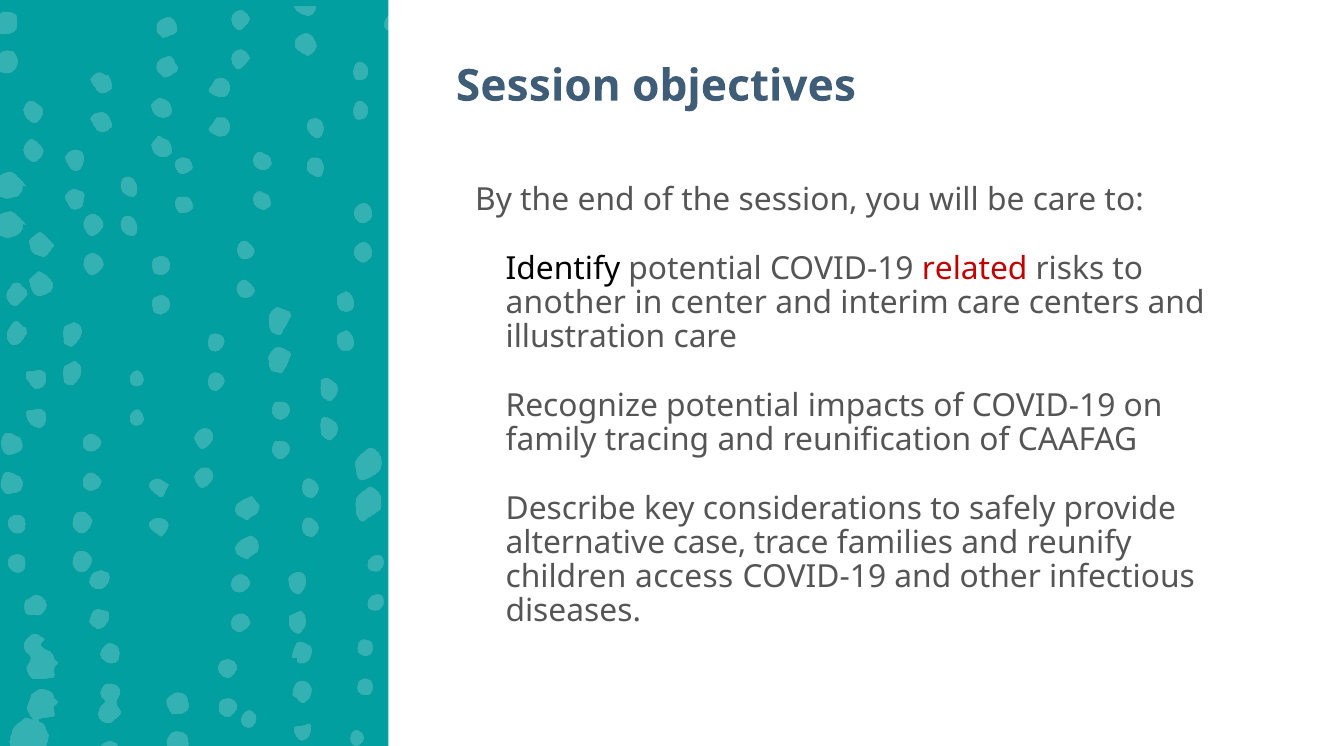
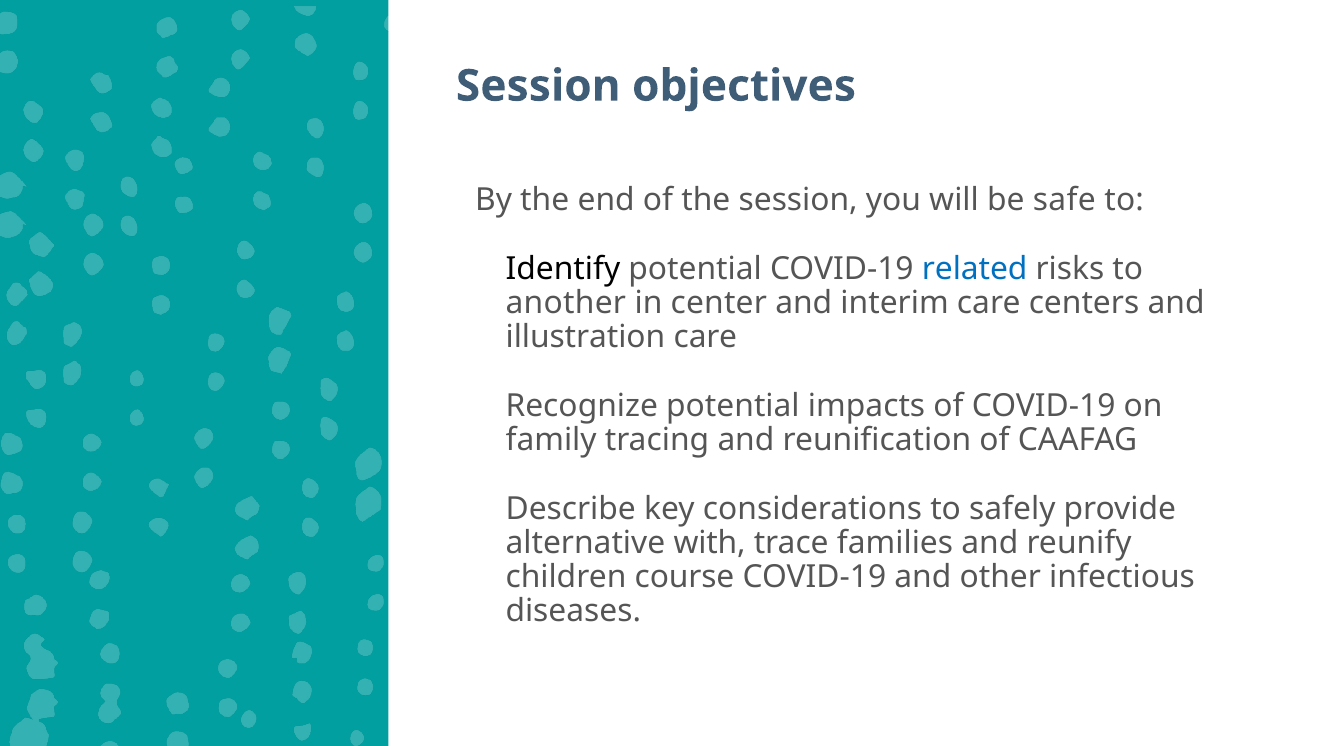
be care: care -> safe
related colour: red -> blue
case: case -> with
access: access -> course
